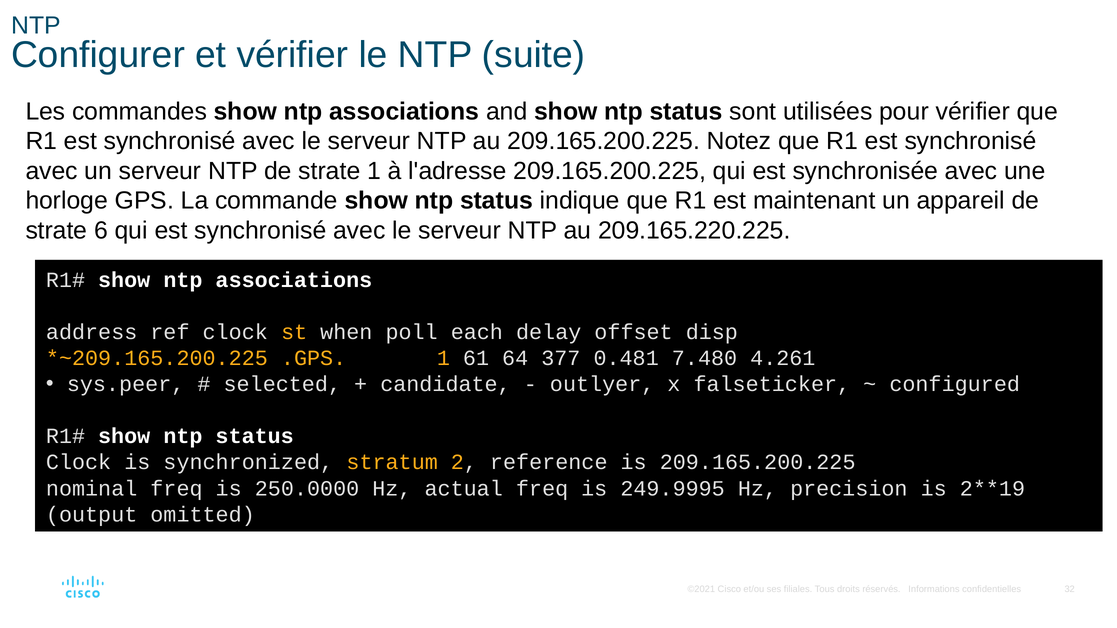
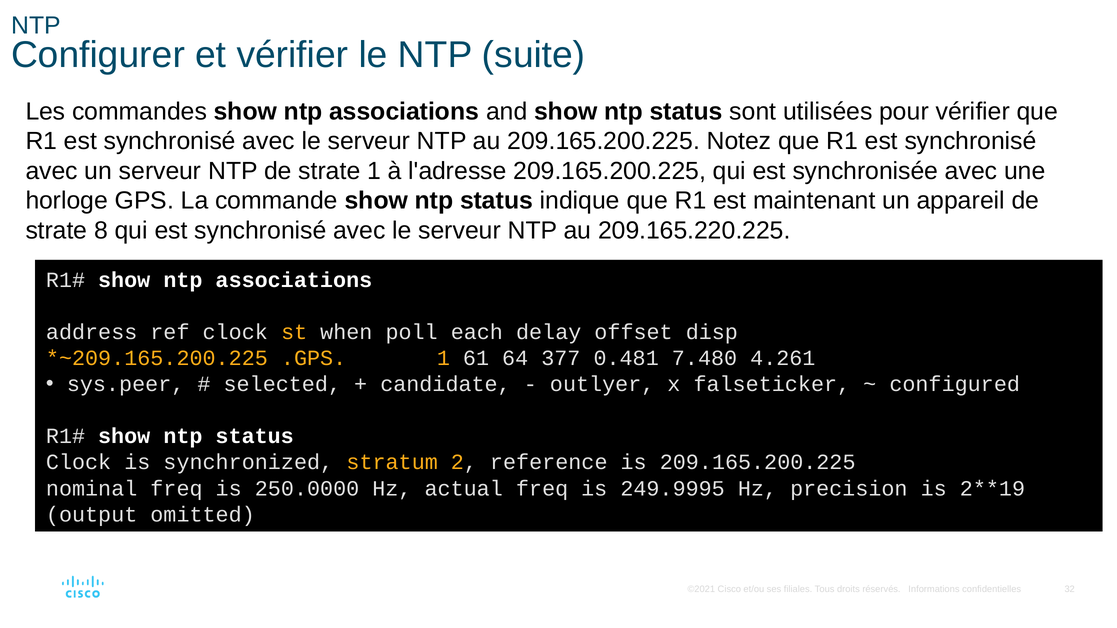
6: 6 -> 8
